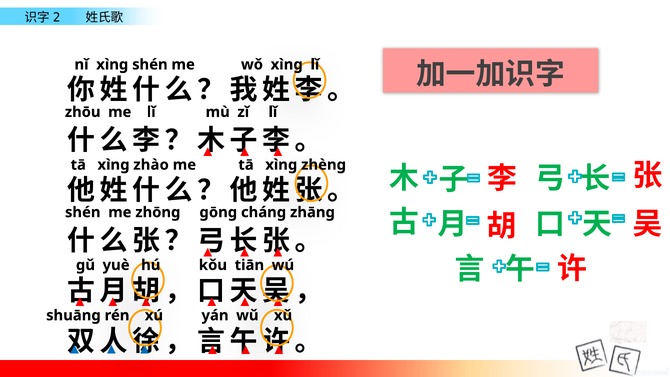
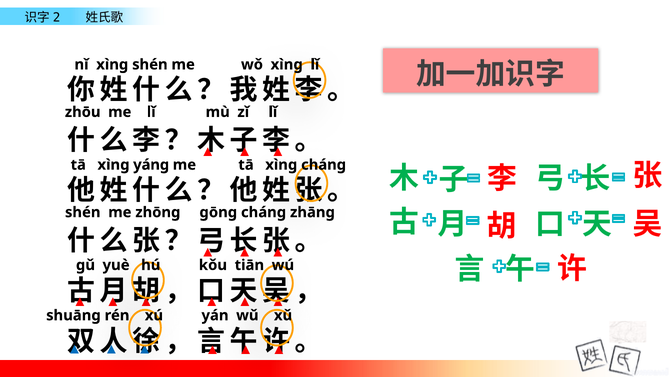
zhào: zhào -> yánɡ
xìnɡ zhènɡ: zhènɡ -> chánɡ
